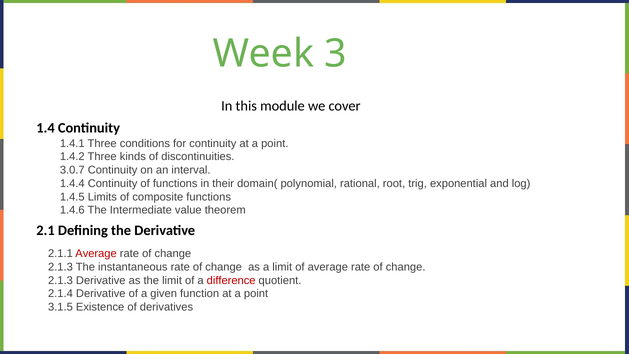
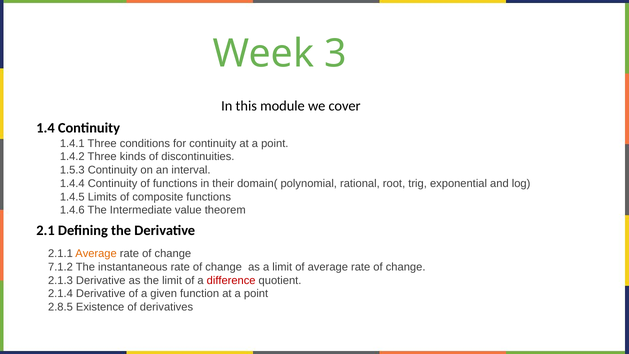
3.0.7: 3.0.7 -> 1.5.3
Average at (96, 254) colour: red -> orange
2.1.3 at (60, 267): 2.1.3 -> 7.1.2
3.1.5: 3.1.5 -> 2.8.5
